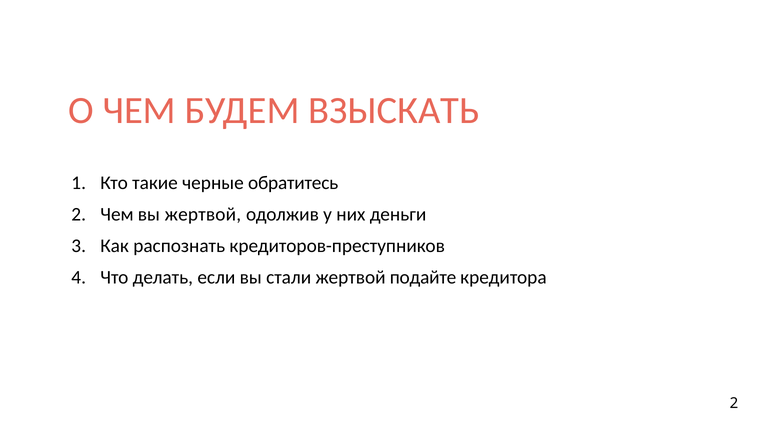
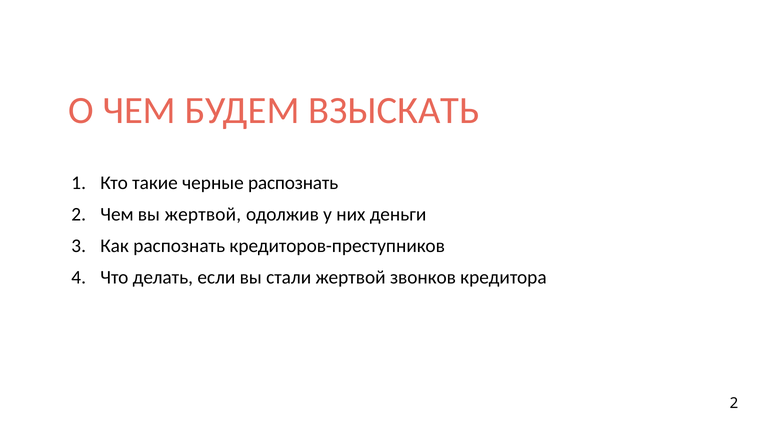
черные обратитесь: обратитесь -> распознать
подайте: подайте -> звонков
